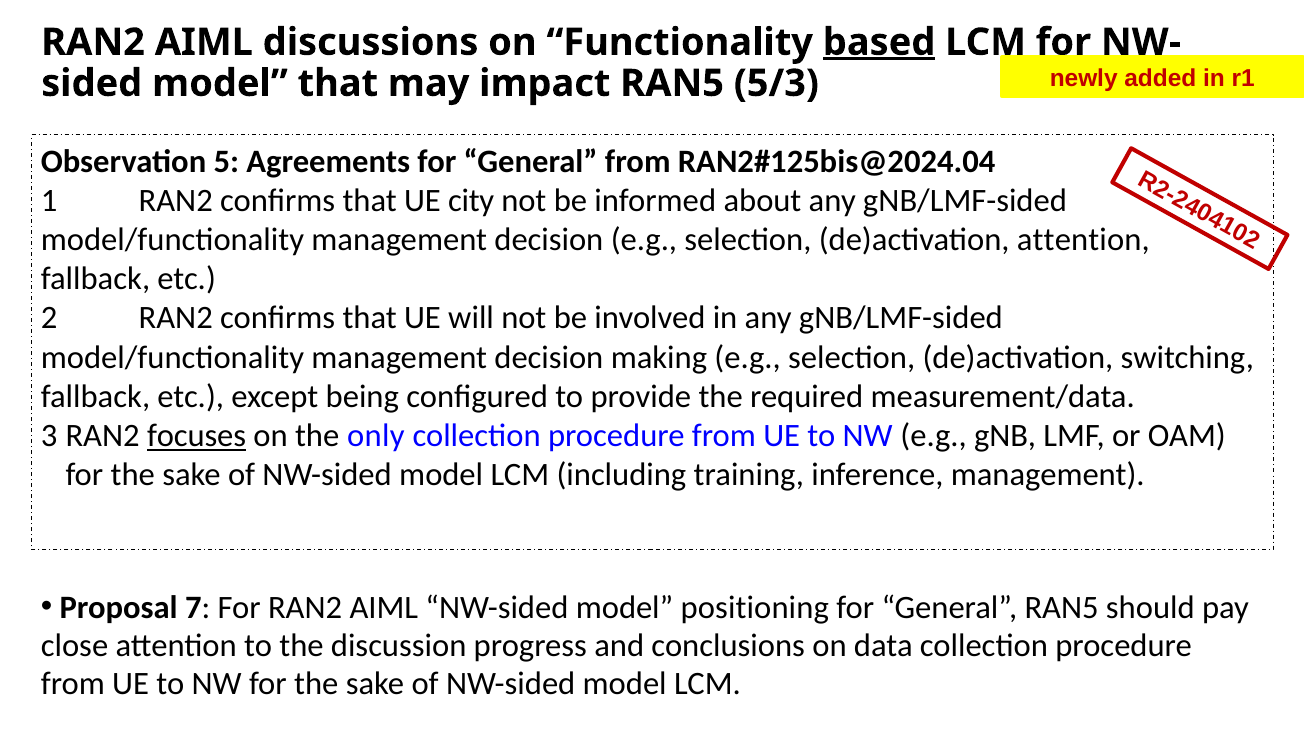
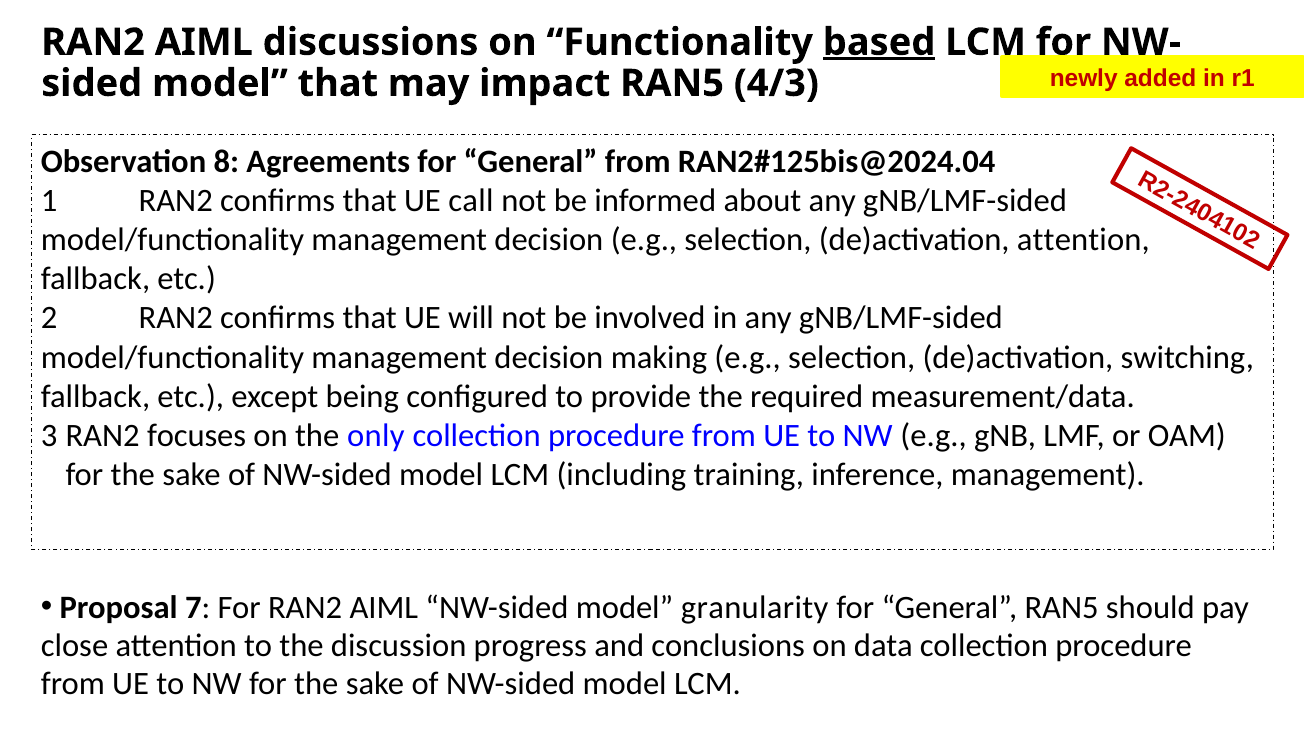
5/3: 5/3 -> 4/3
5: 5 -> 8
city: city -> call
focuses underline: present -> none
positioning: positioning -> granularity
